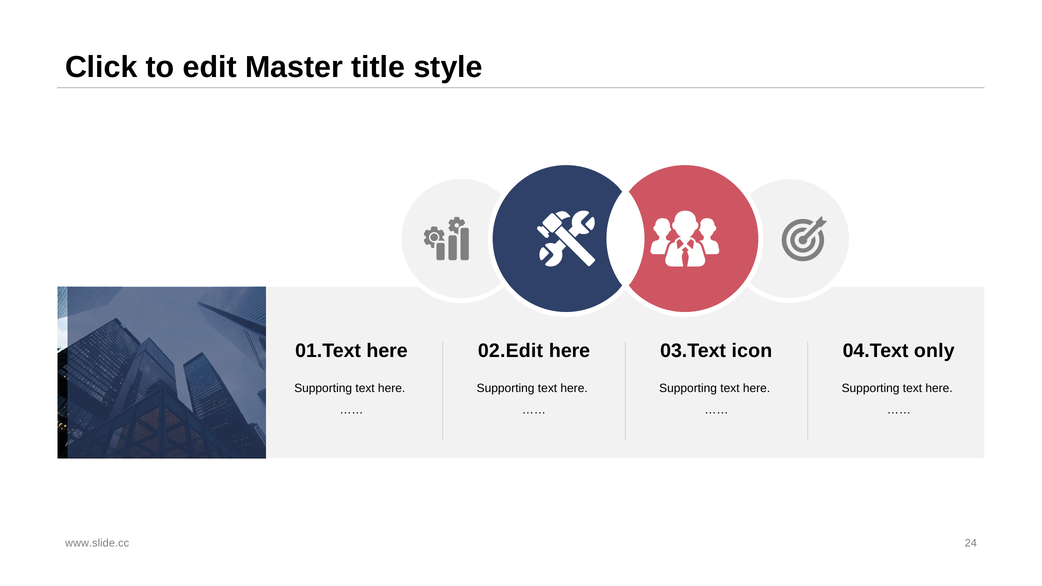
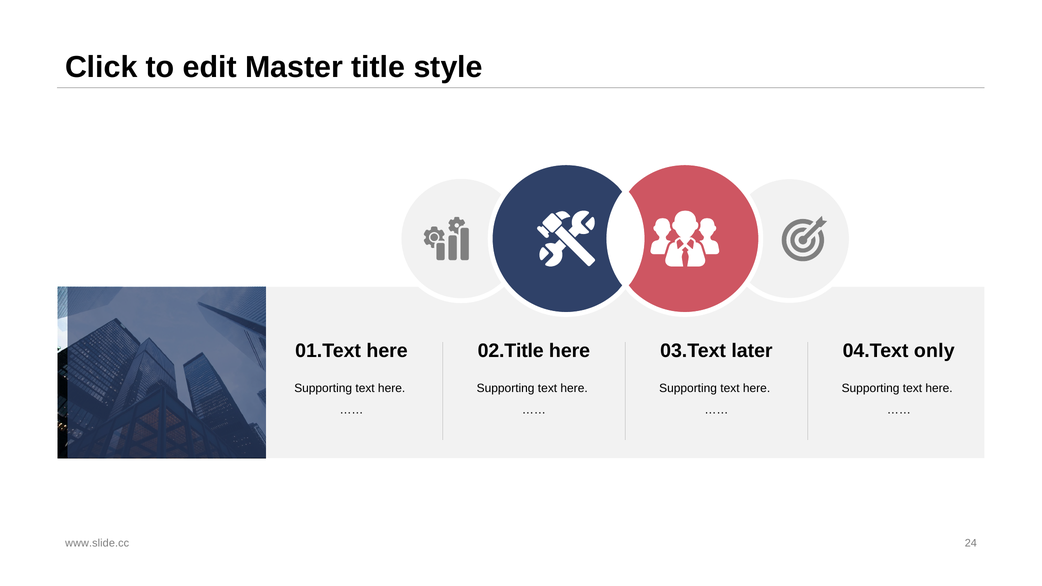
02.Edit: 02.Edit -> 02.Title
icon: icon -> later
